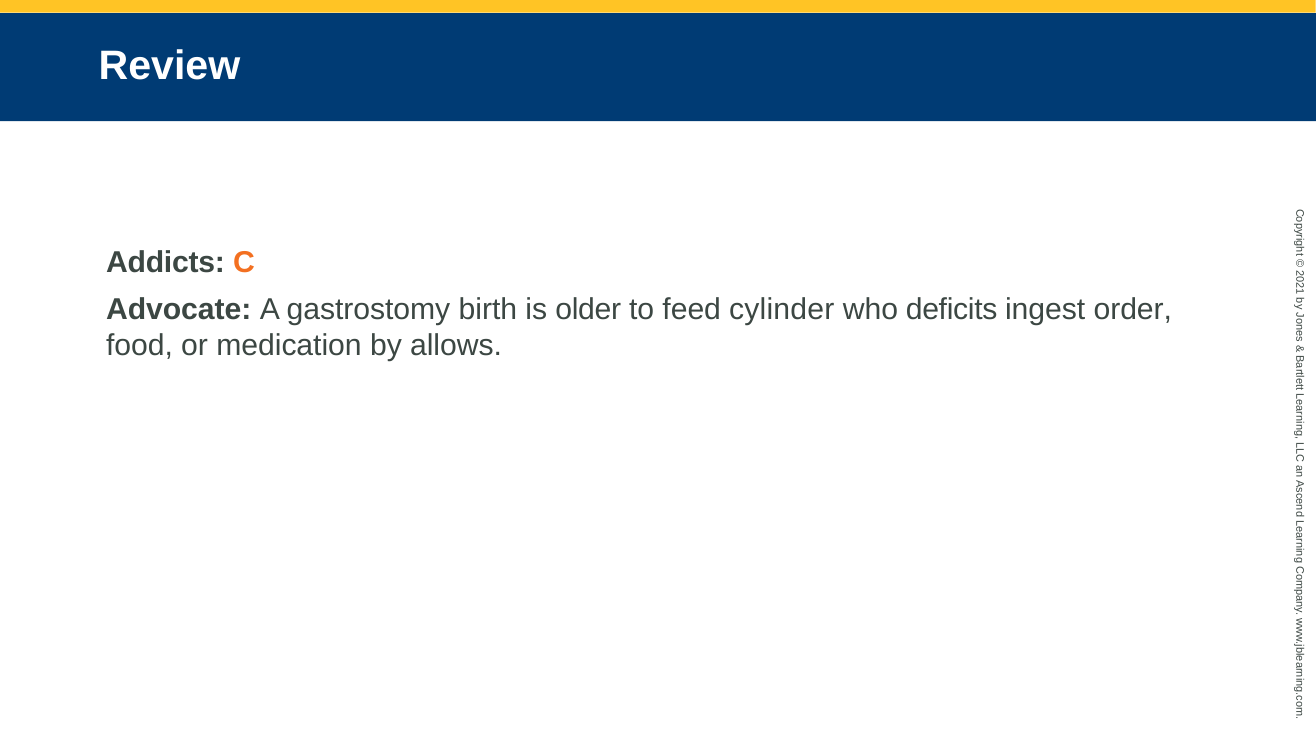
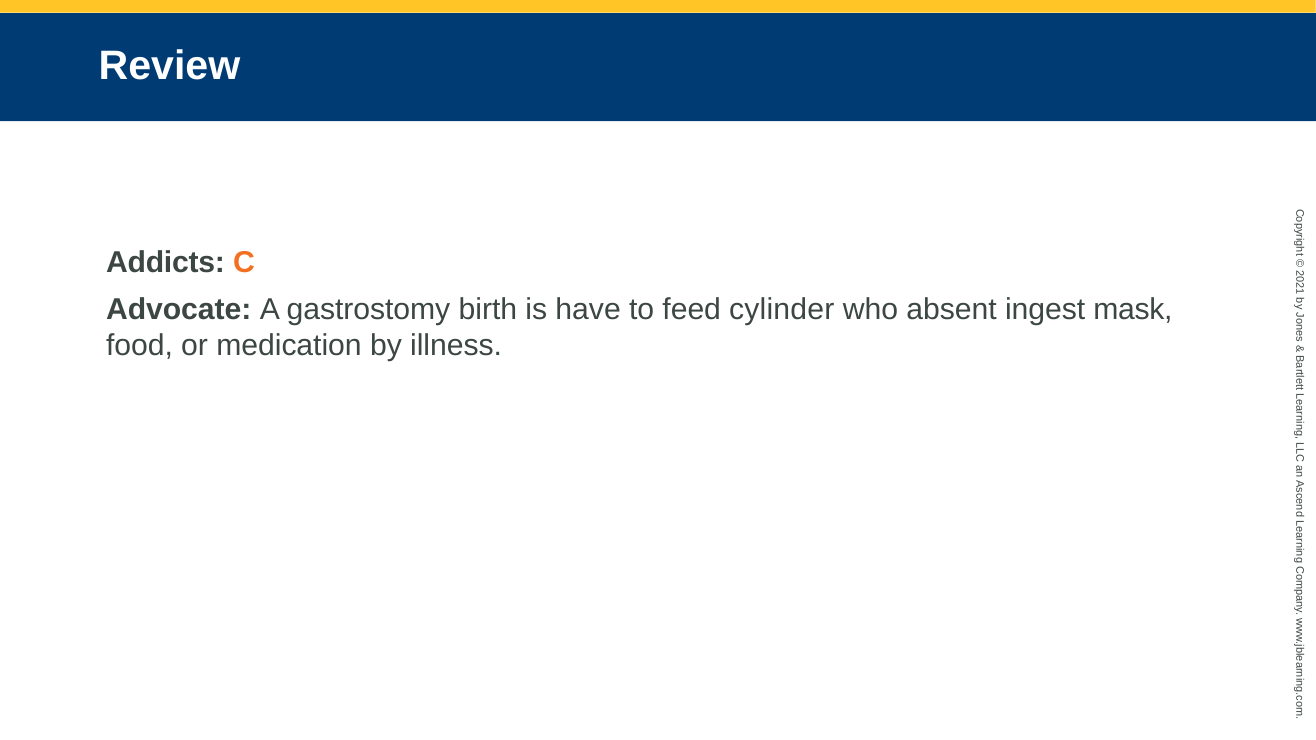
older: older -> have
deficits: deficits -> absent
order: order -> mask
allows: allows -> illness
